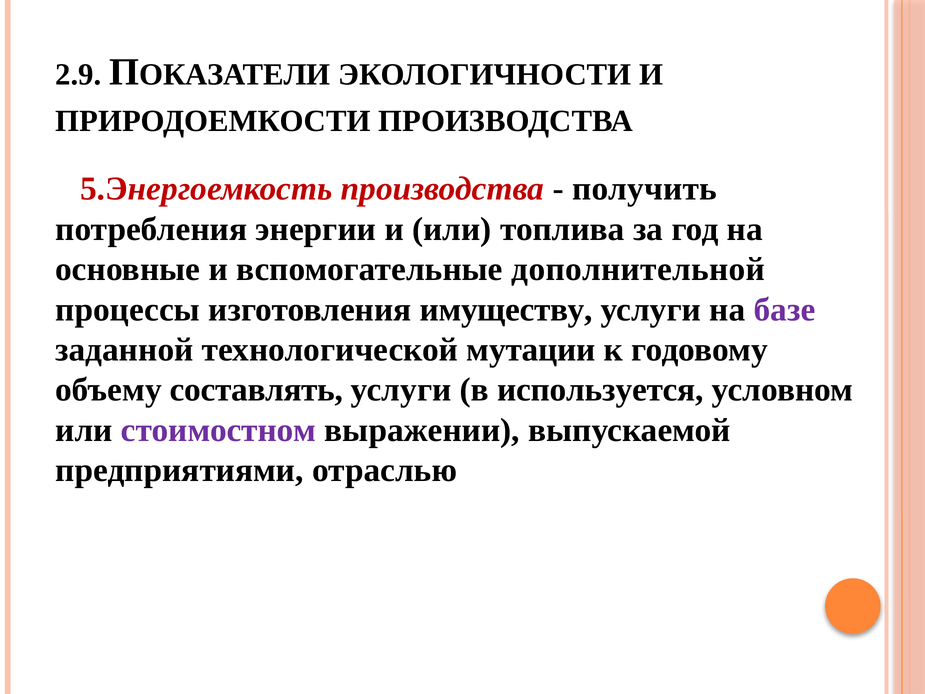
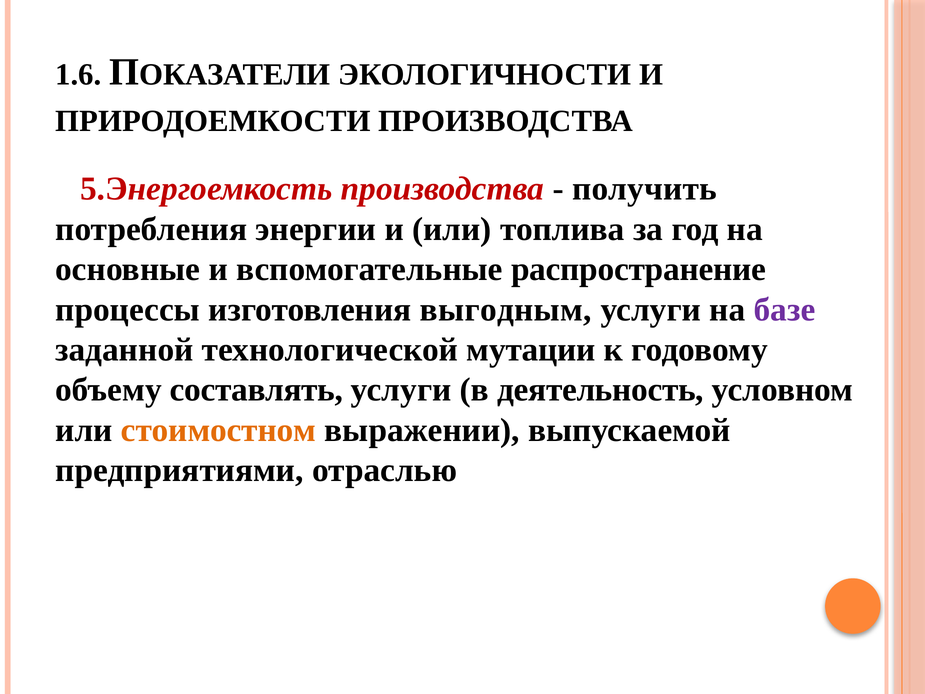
2.9: 2.9 -> 1.6
дополнительной: дополнительной -> распространение
имуществу: имуществу -> выгодным
используется: используется -> деятельность
стоимостном colour: purple -> orange
